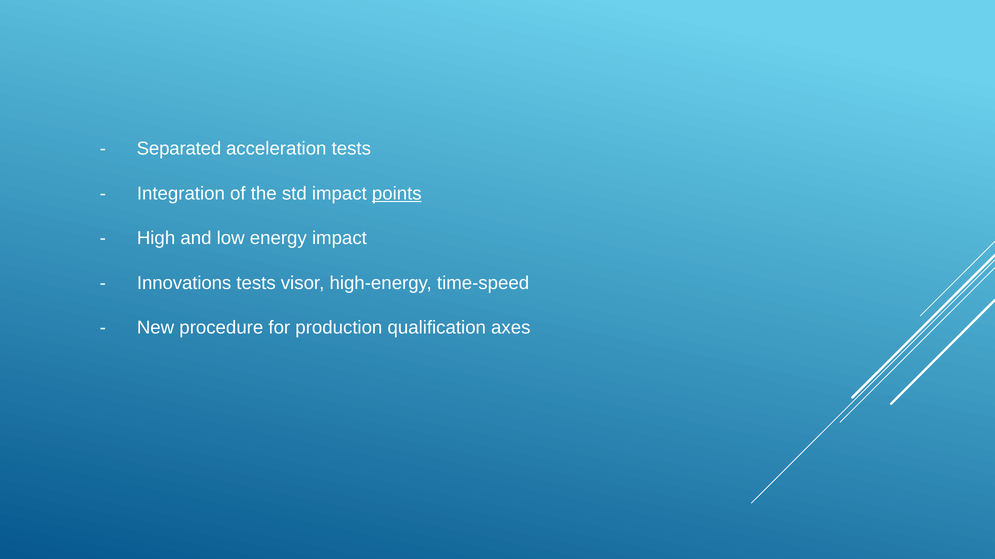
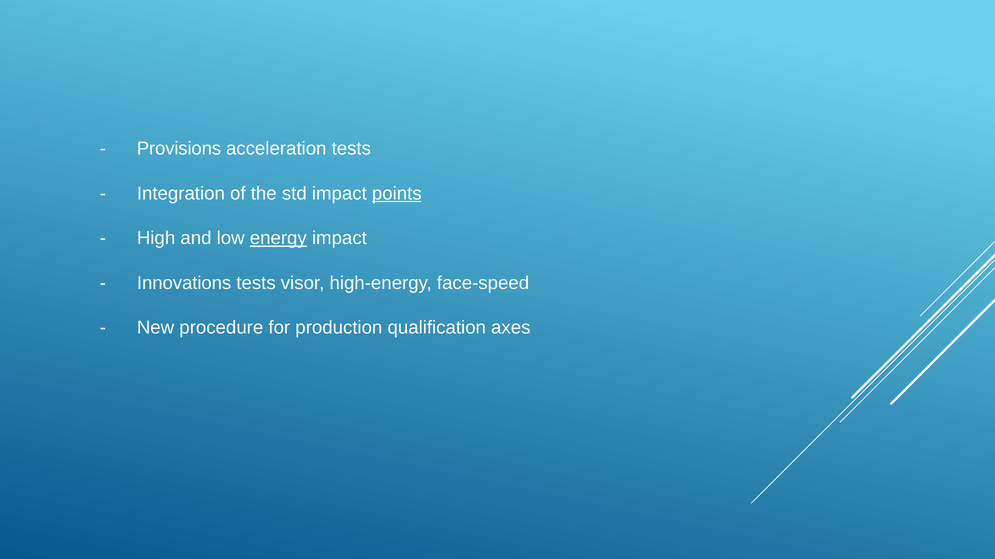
Separated: Separated -> Provisions
energy underline: none -> present
time-speed: time-speed -> face-speed
